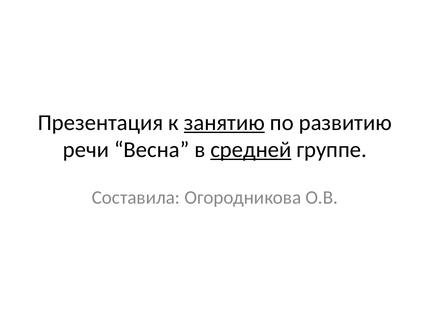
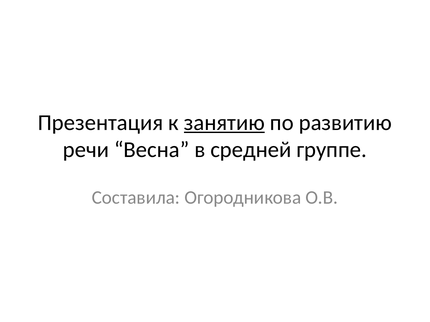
средней underline: present -> none
